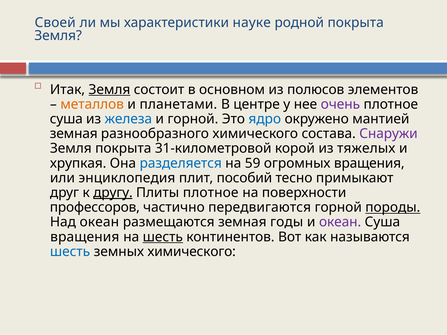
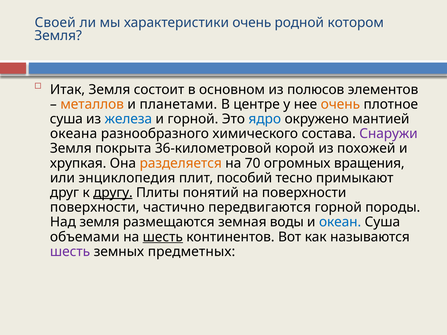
характеристики науке: науке -> очень
родной покрыта: покрыта -> котором
Земля at (109, 90) underline: present -> none
очень at (340, 104) colour: purple -> orange
земная at (74, 134): земная -> океана
31-километровой: 31-километровой -> 36-километровой
тяжелых: тяжелых -> похожей
разделяется colour: blue -> orange
59: 59 -> 70
Плиты плотное: плотное -> понятий
профессоров at (95, 208): профессоров -> поверхности
породы underline: present -> none
Над океан: океан -> земля
годы: годы -> воды
океан at (340, 222) colour: purple -> blue
вращения at (85, 237): вращения -> объемами
шесть at (70, 252) colour: blue -> purple
земных химического: химического -> предметных
